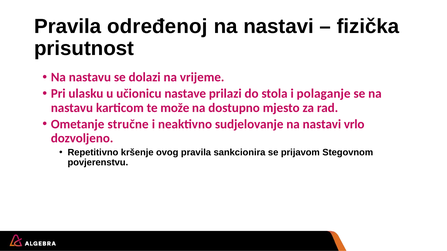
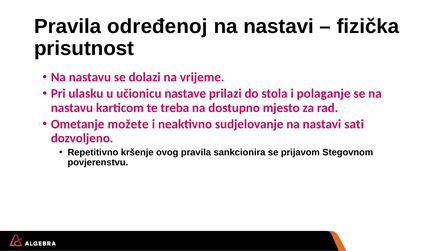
može: može -> treba
stručne: stručne -> možete
vrlo: vrlo -> sati
